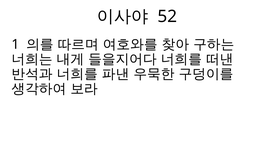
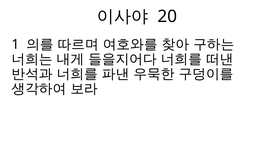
52: 52 -> 20
